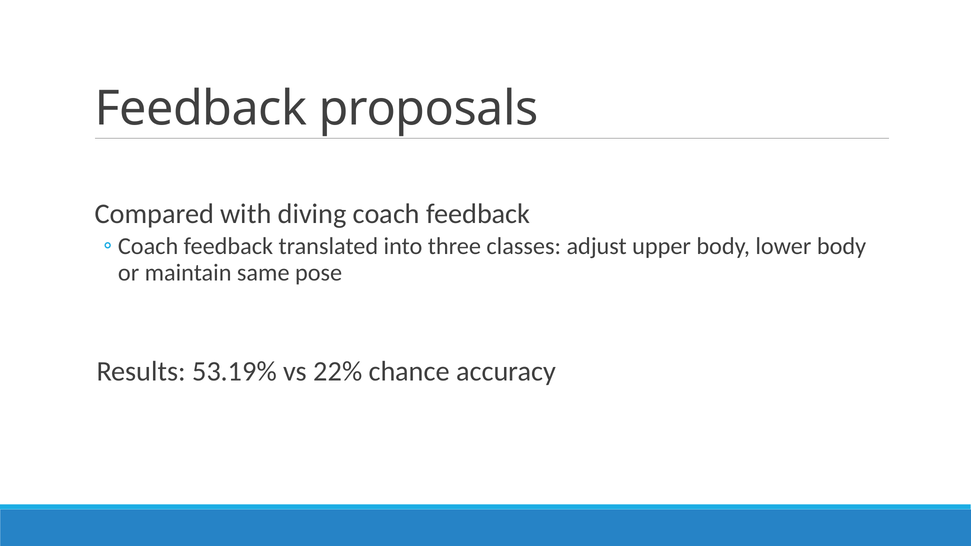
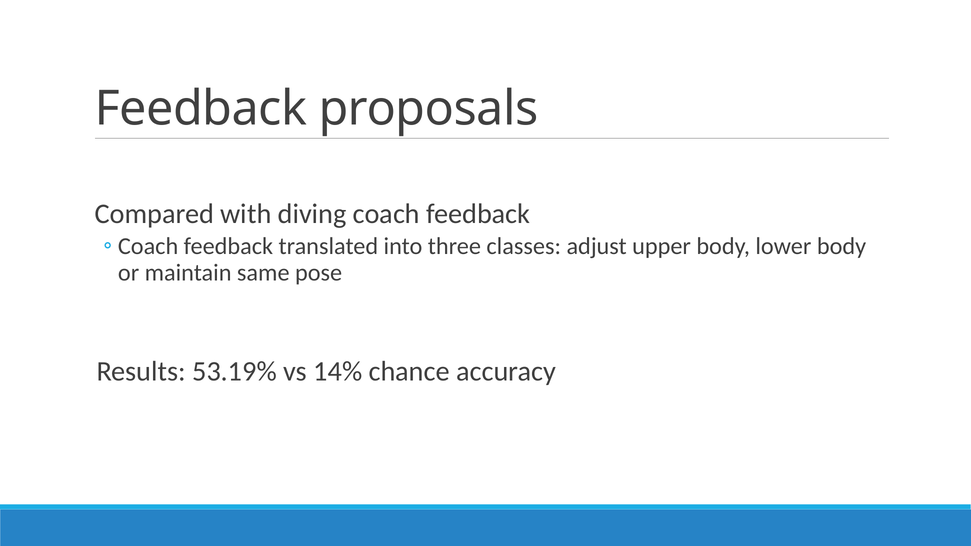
22%: 22% -> 14%
